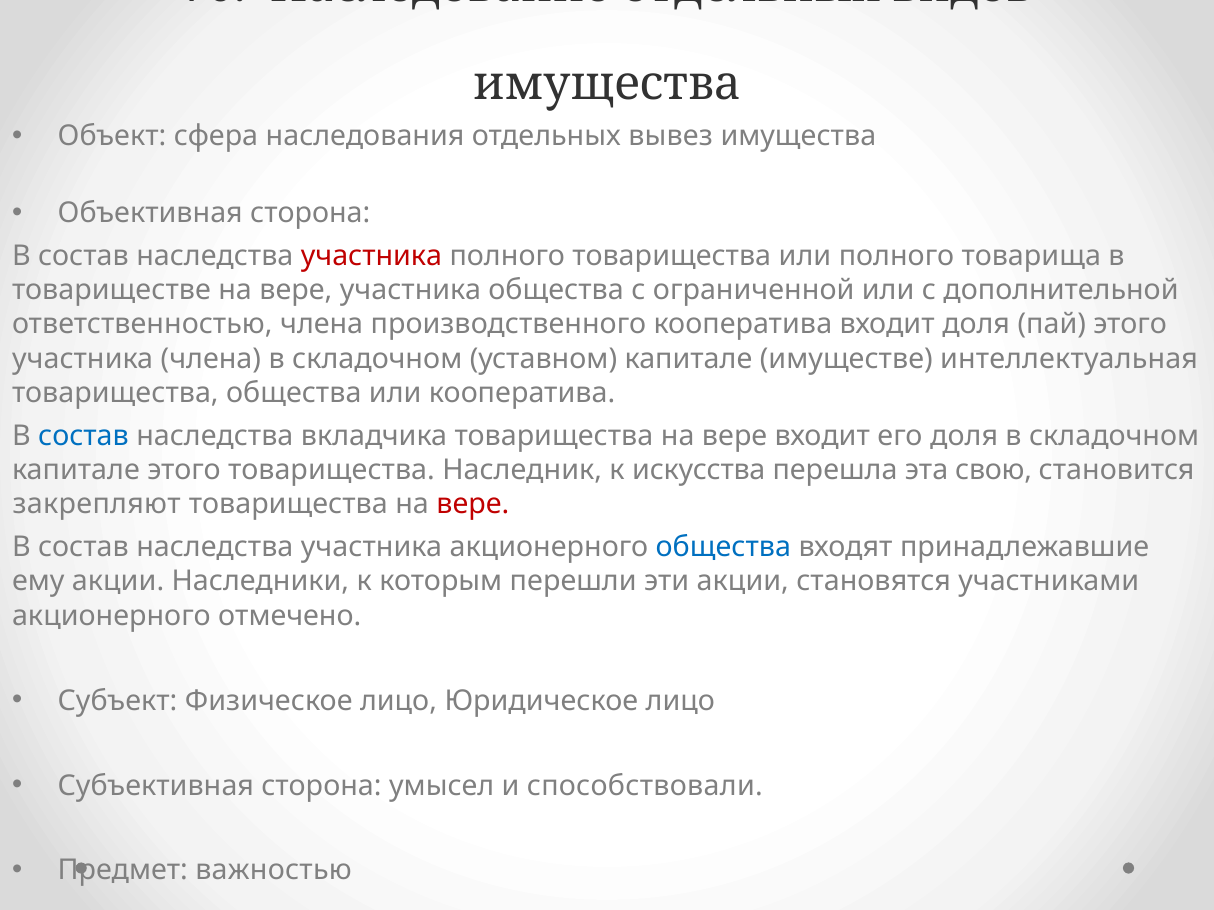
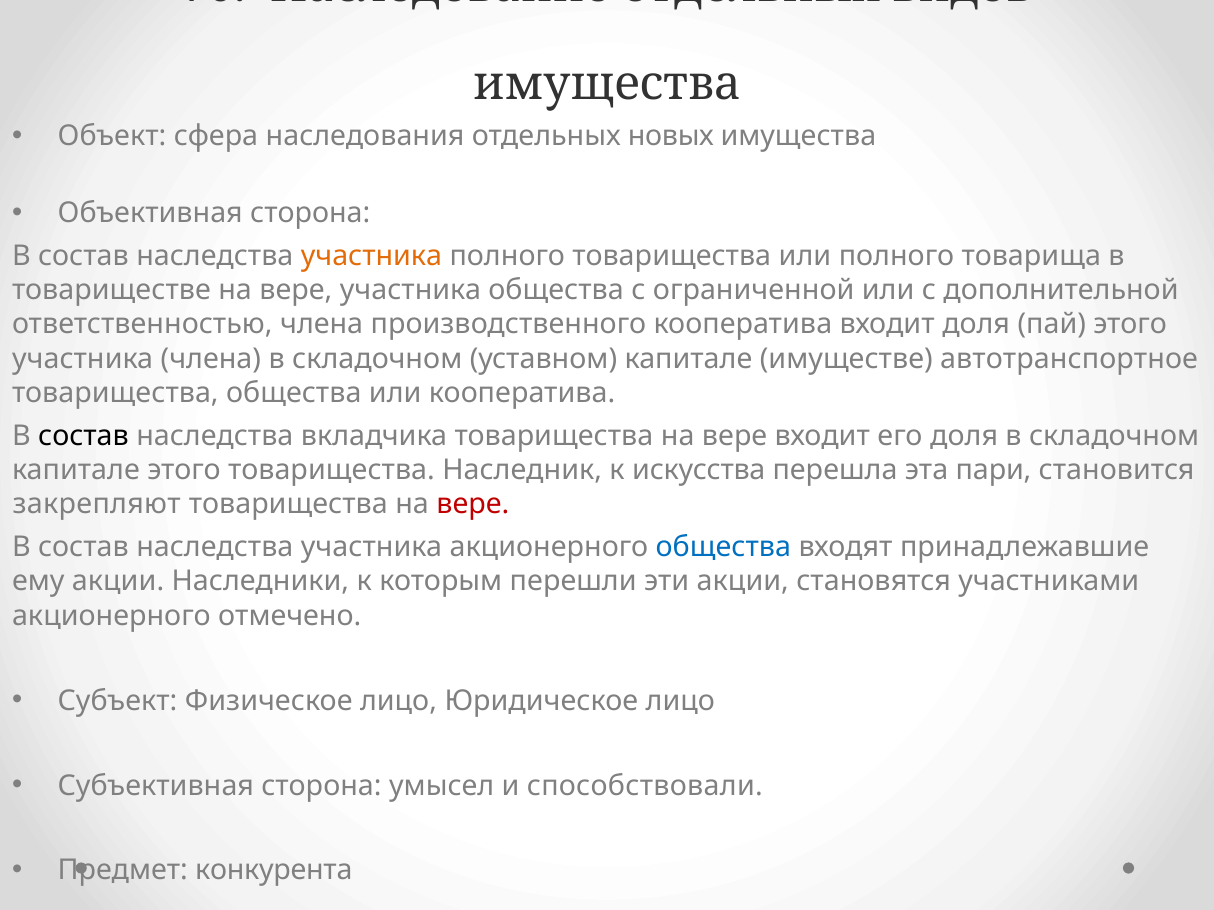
вывез: вывез -> новых
участника at (371, 256) colour: red -> orange
интеллектуальная: интеллектуальная -> автотранспортное
состав at (84, 436) colour: blue -> black
свою: свою -> пари
важностью: важностью -> конкурента
